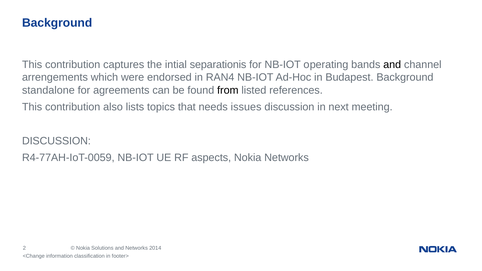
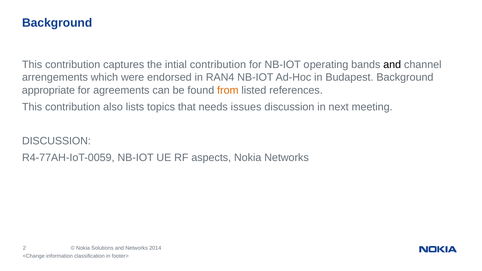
intial separationis: separationis -> contribution
standalone: standalone -> appropriate
from colour: black -> orange
